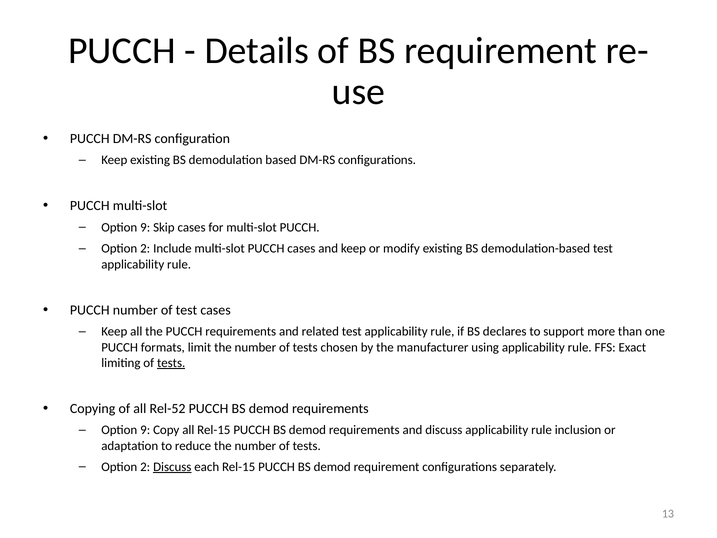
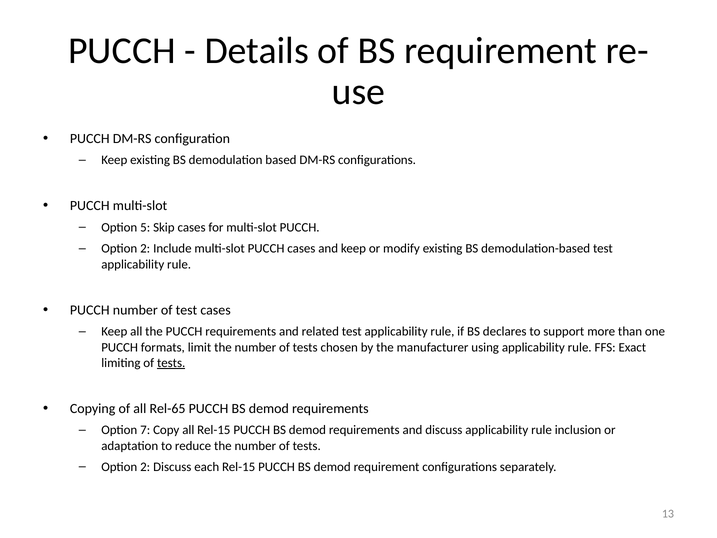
9 at (145, 227): 9 -> 5
Rel-52: Rel-52 -> Rel-65
9 at (145, 430): 9 -> 7
Discuss at (172, 467) underline: present -> none
